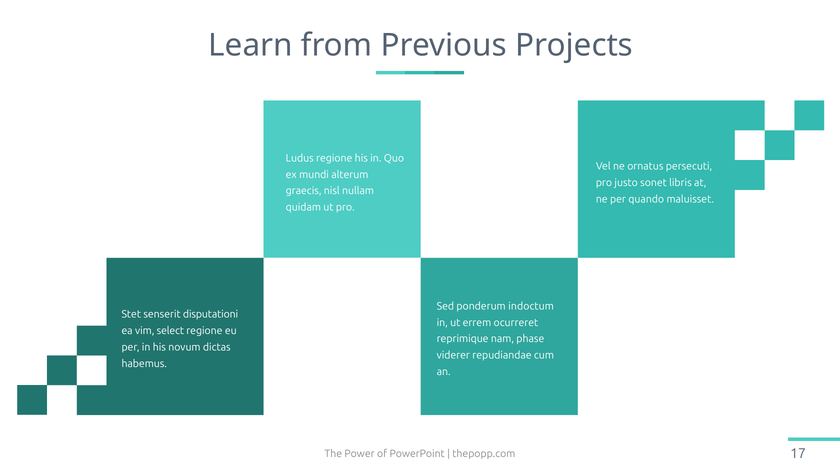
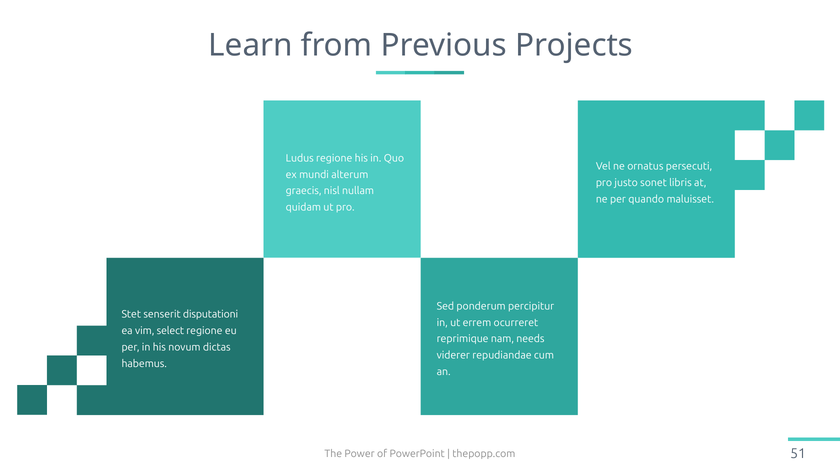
indoctum: indoctum -> percipitur
phase: phase -> needs
17: 17 -> 51
